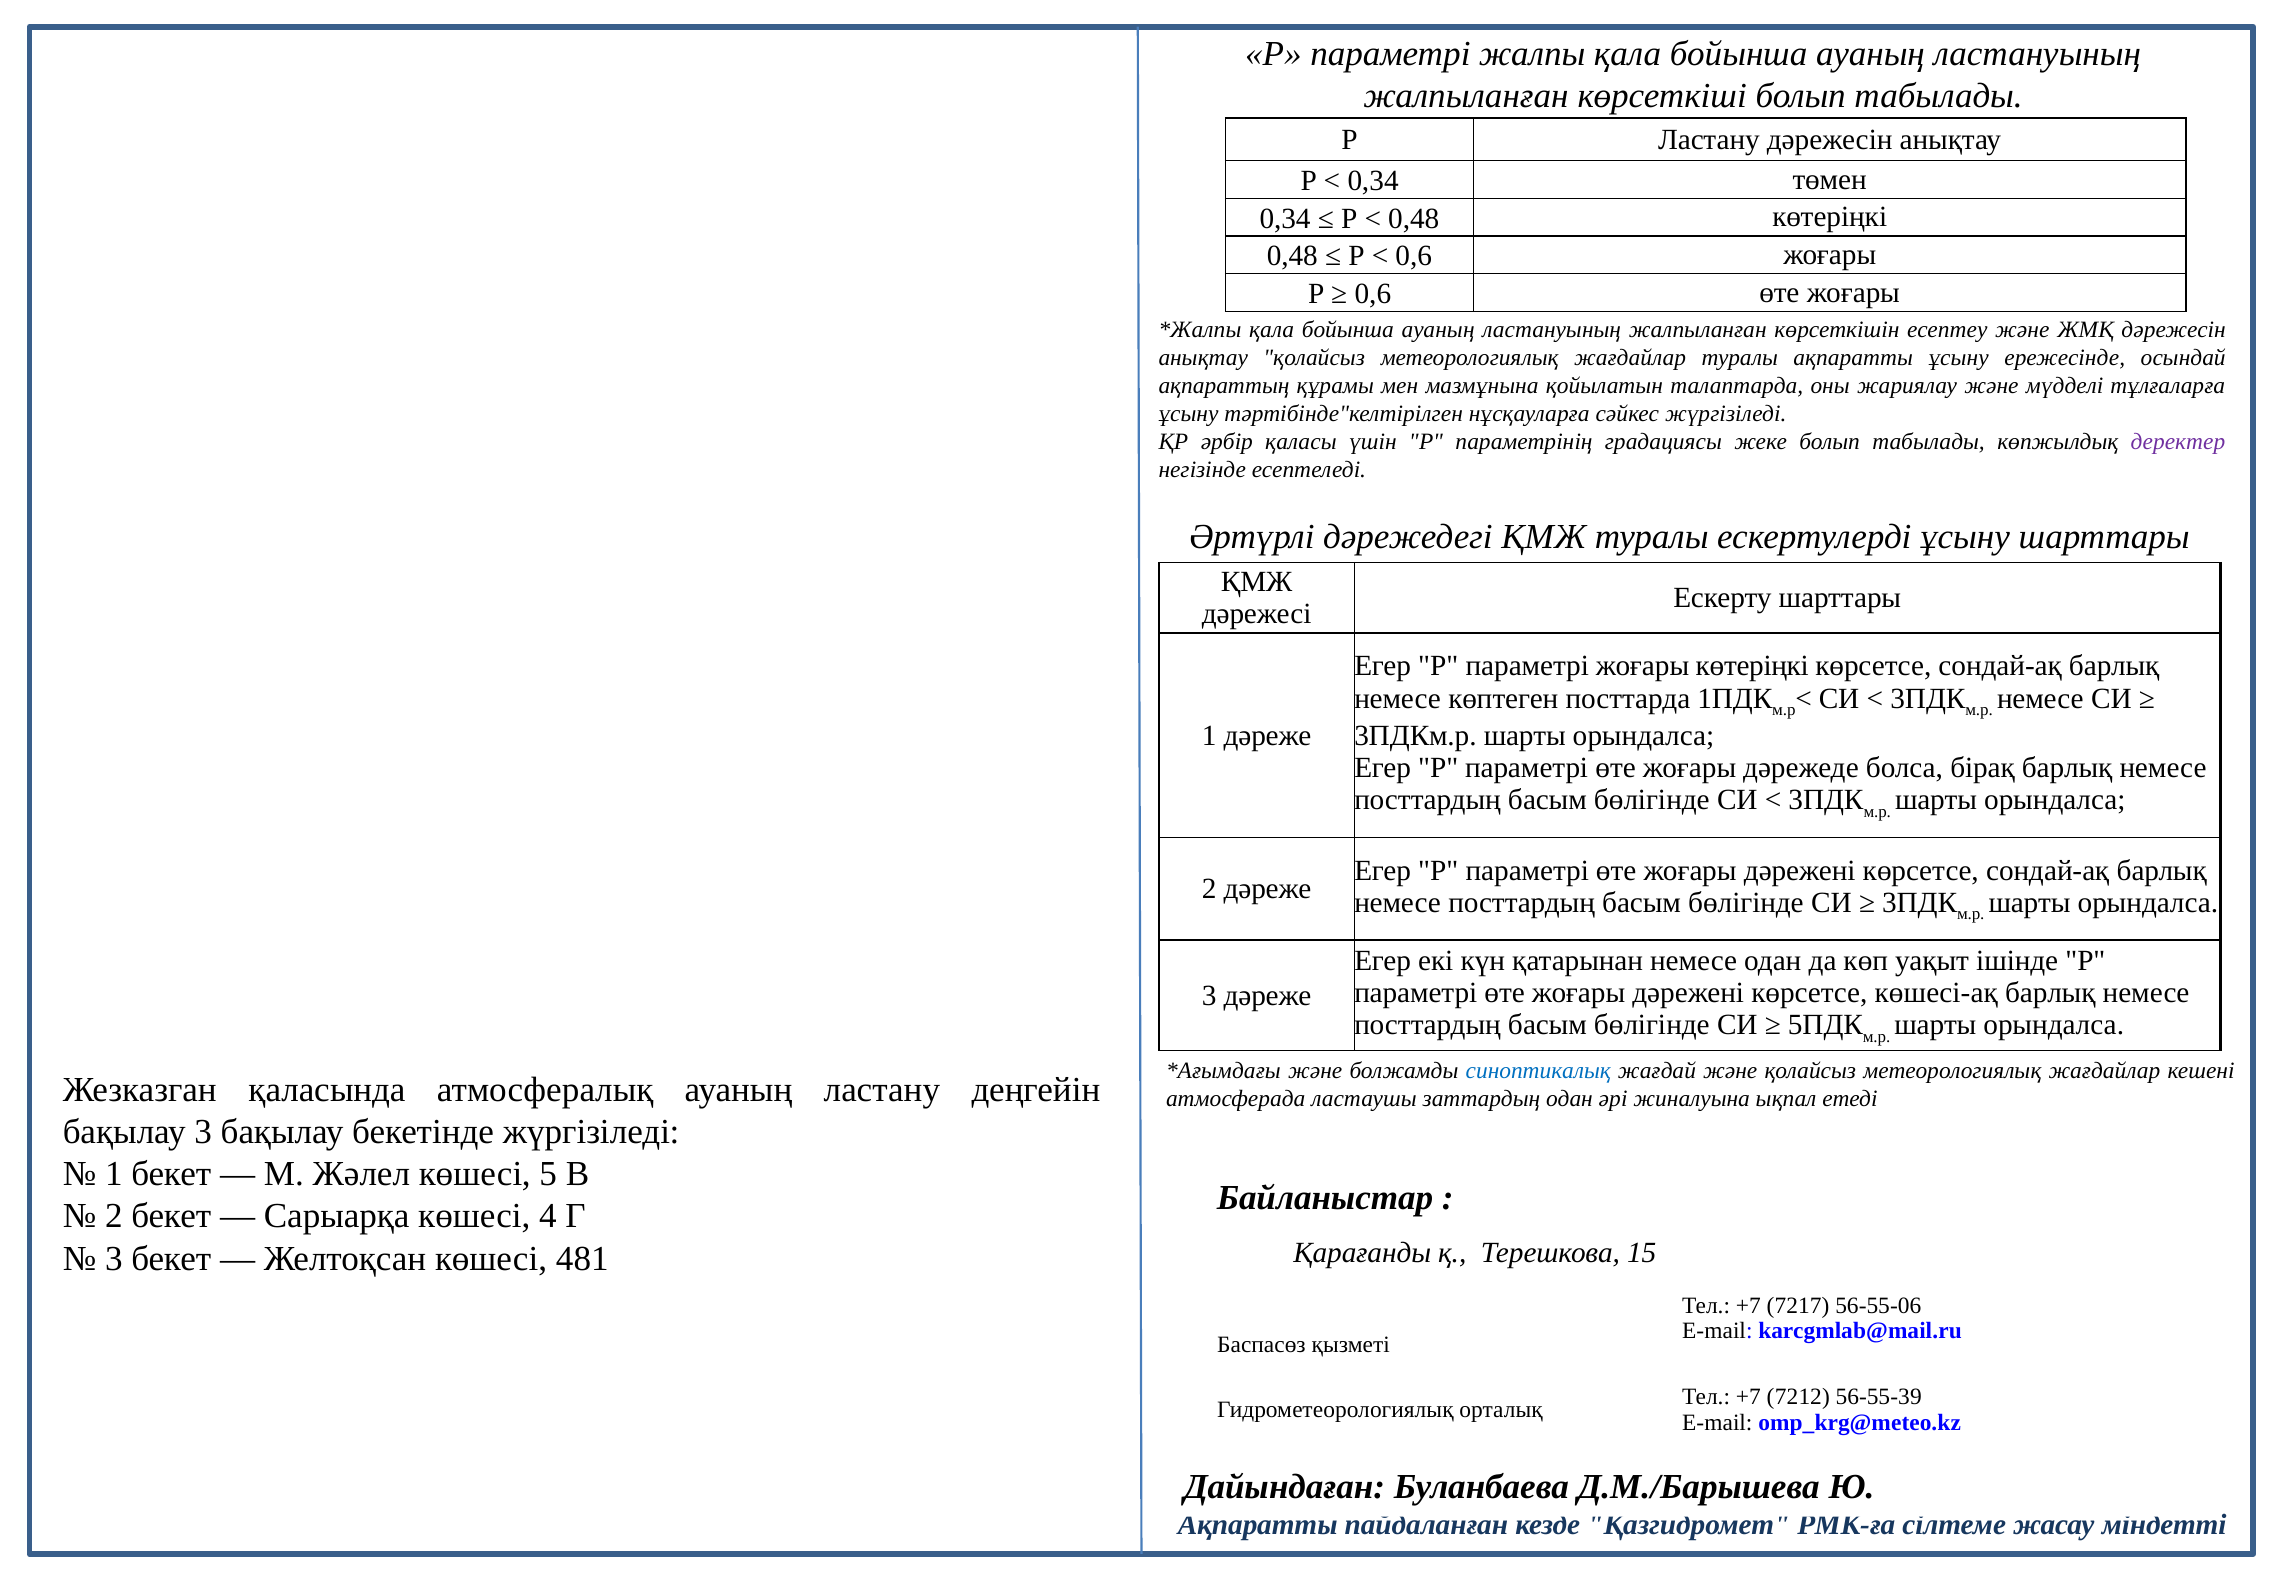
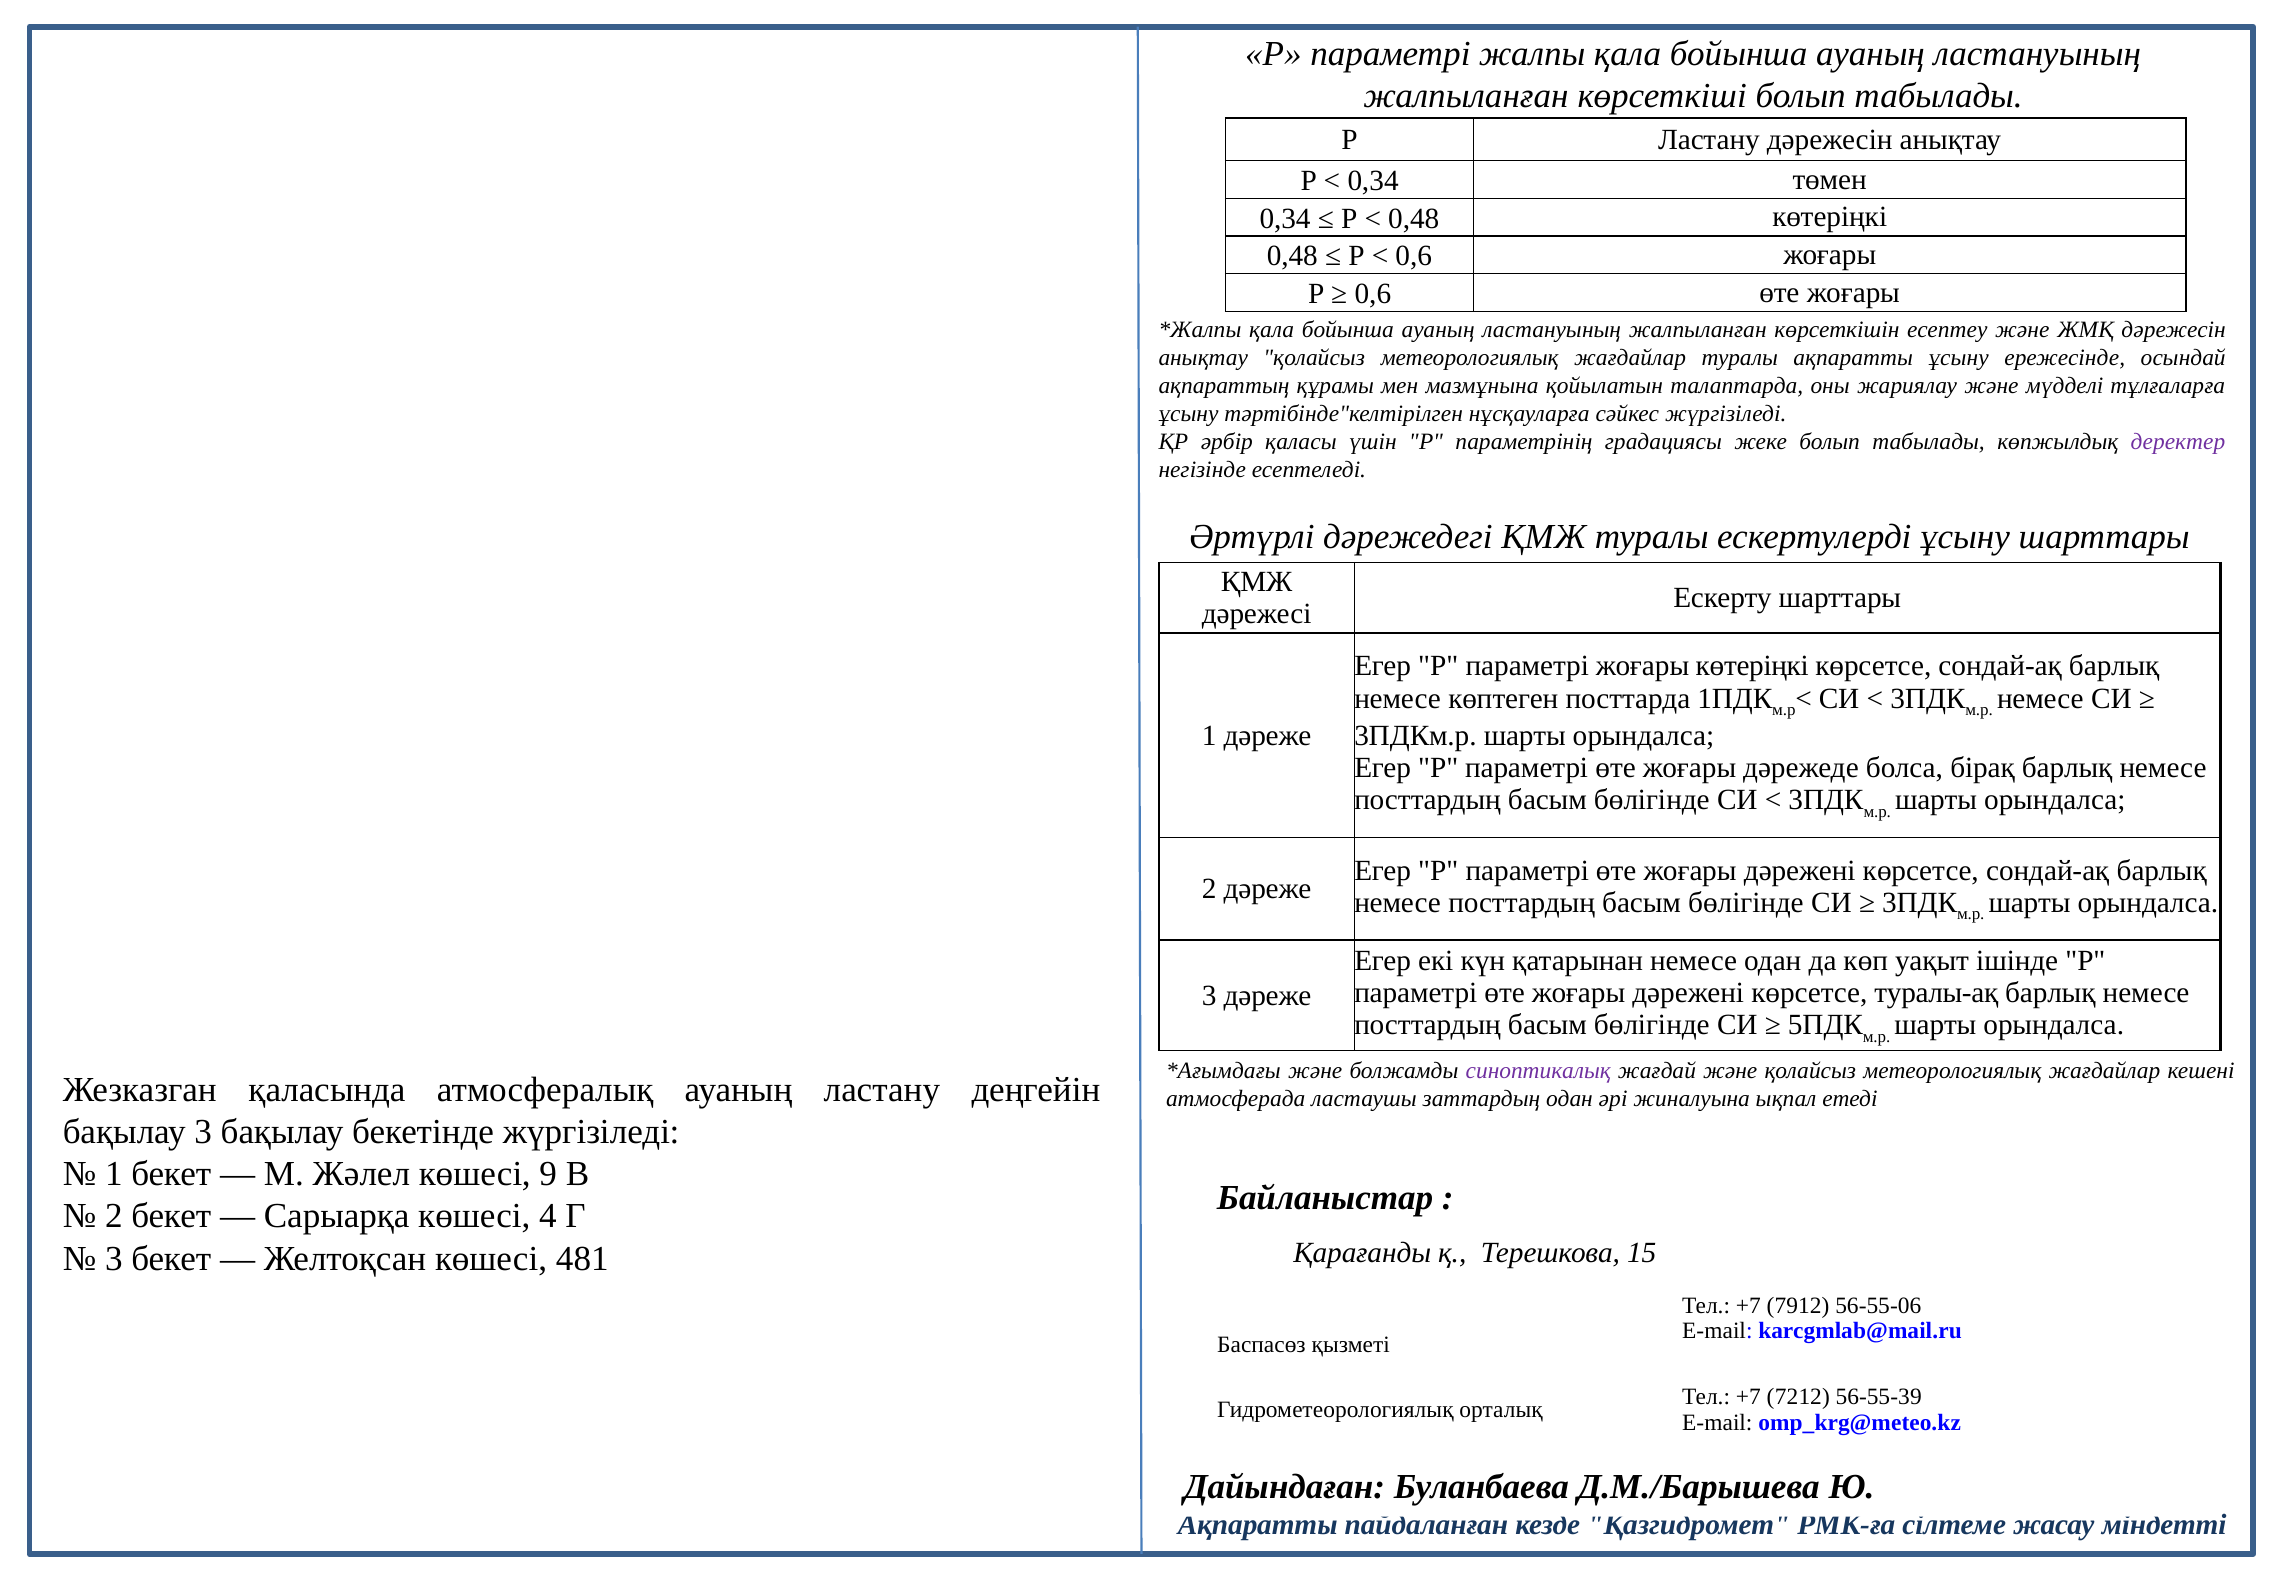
көшесі-ақ: көшесі-ақ -> туралы-ақ
синоптикалық colour: blue -> purple
5: 5 -> 9
7217: 7217 -> 7912
